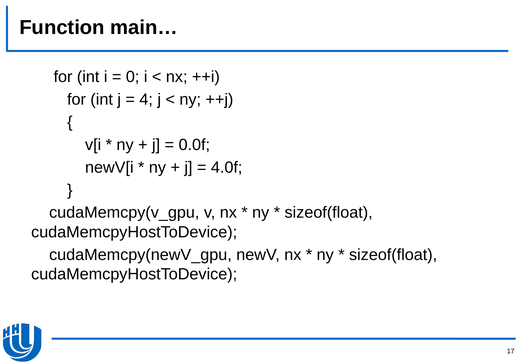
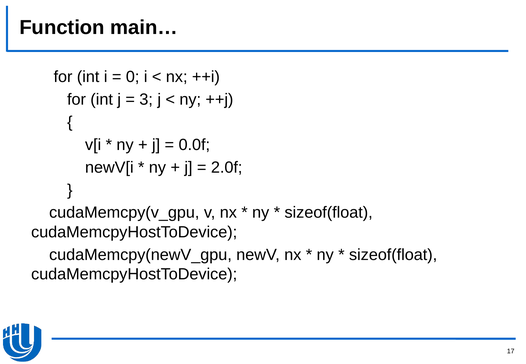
4: 4 -> 3
4.0f: 4.0f -> 2.0f
